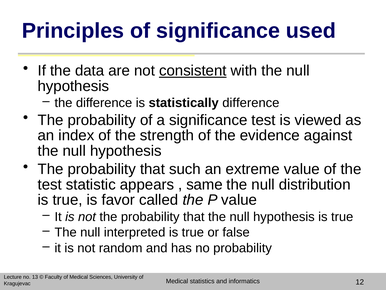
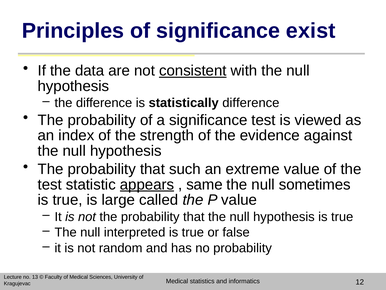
used: used -> exist
appears underline: none -> present
distribution: distribution -> sometimes
favor: favor -> large
